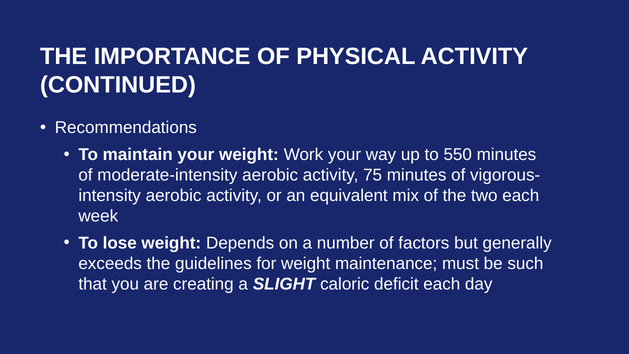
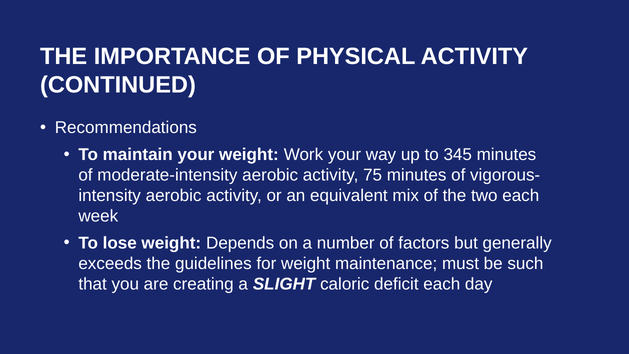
550: 550 -> 345
